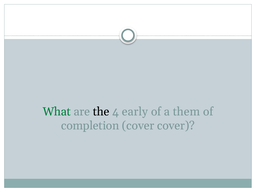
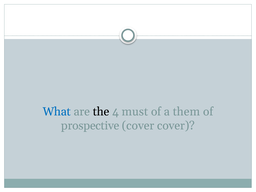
What colour: green -> blue
early: early -> must
completion: completion -> prospective
